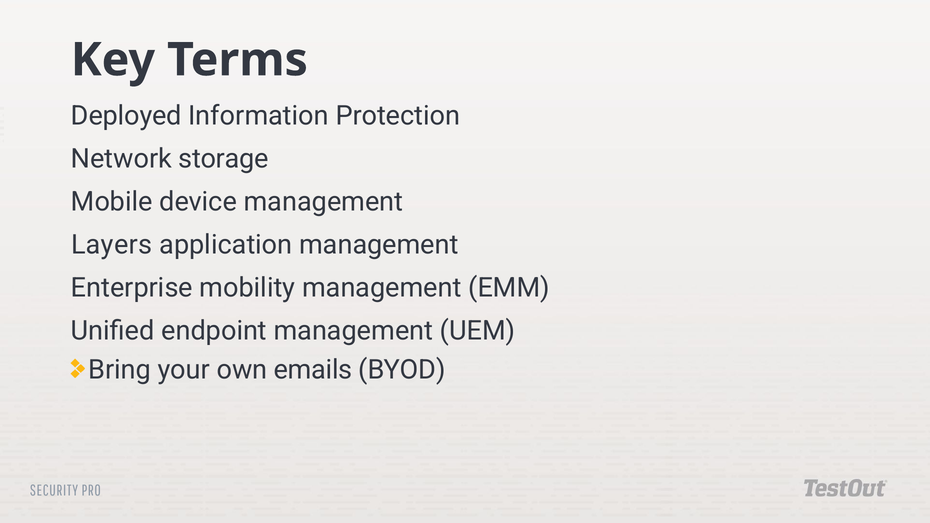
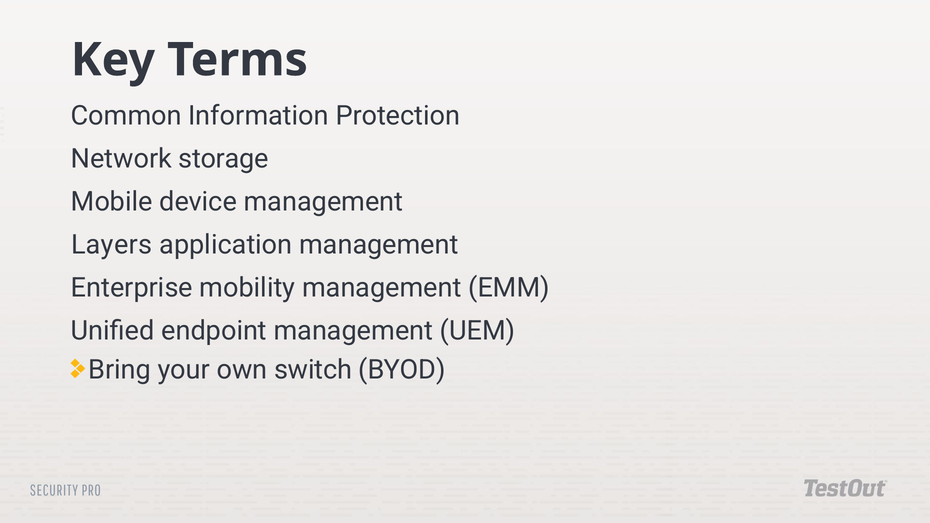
Deployed: Deployed -> Common
emails: emails -> switch
